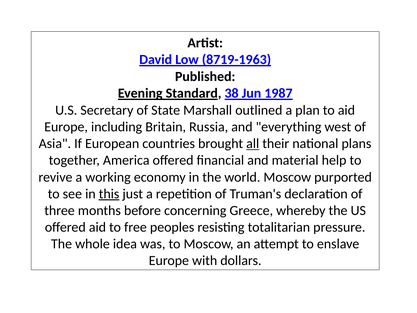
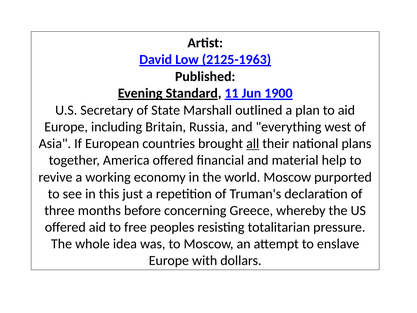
8719-1963: 8719-1963 -> 2125-1963
38: 38 -> 11
1987: 1987 -> 1900
this underline: present -> none
